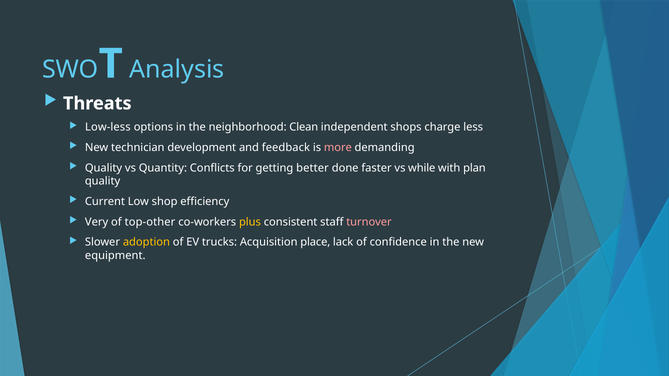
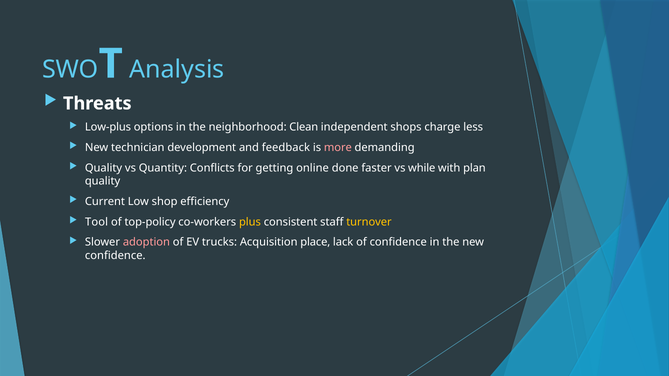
Low-less: Low-less -> Low-plus
better: better -> online
Very: Very -> Tool
top-other: top-other -> top-policy
turnover colour: pink -> yellow
adoption colour: yellow -> pink
equipment at (115, 256): equipment -> confidence
